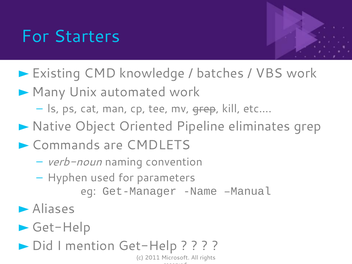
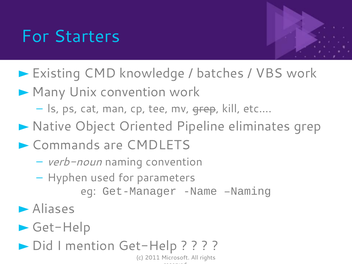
Unix automated: automated -> convention
Name Manual: Manual -> Naming
